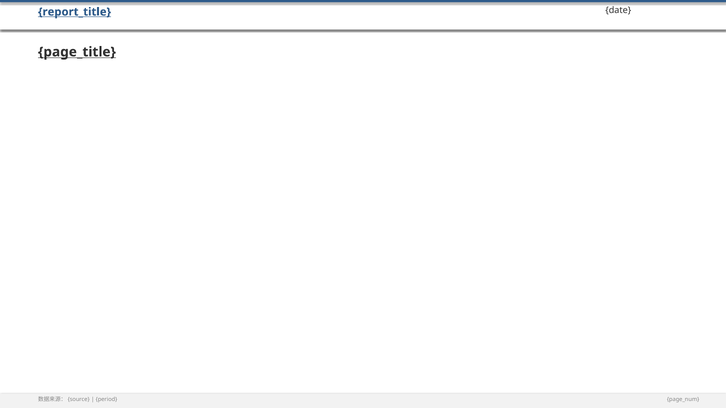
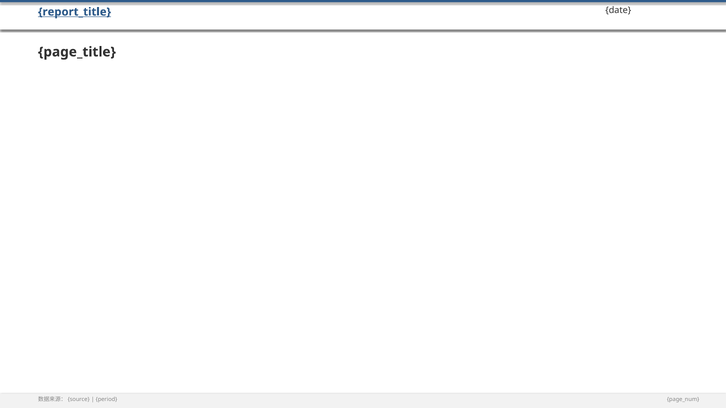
page_title underline: present -> none
